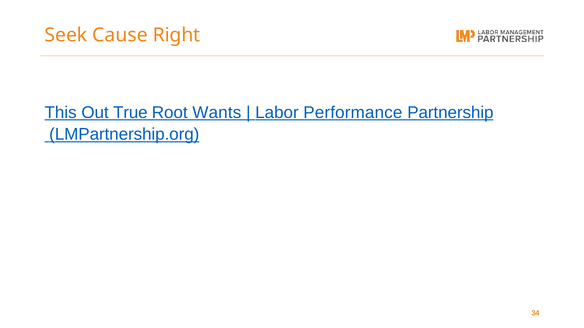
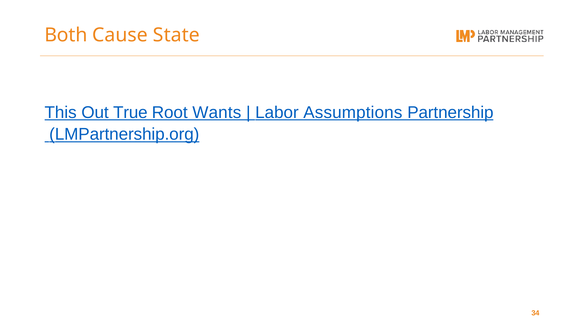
Seek: Seek -> Both
Right: Right -> State
Performance: Performance -> Assumptions
